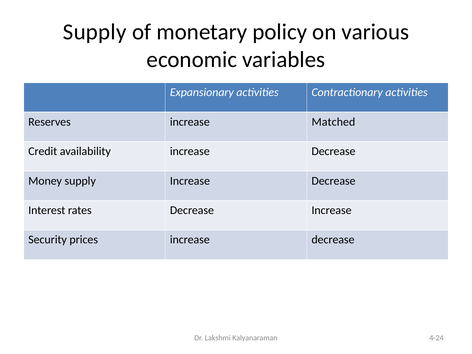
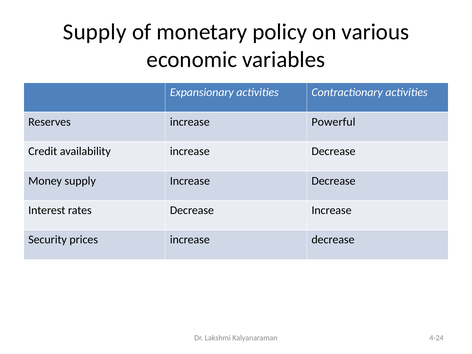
Matched: Matched -> Powerful
